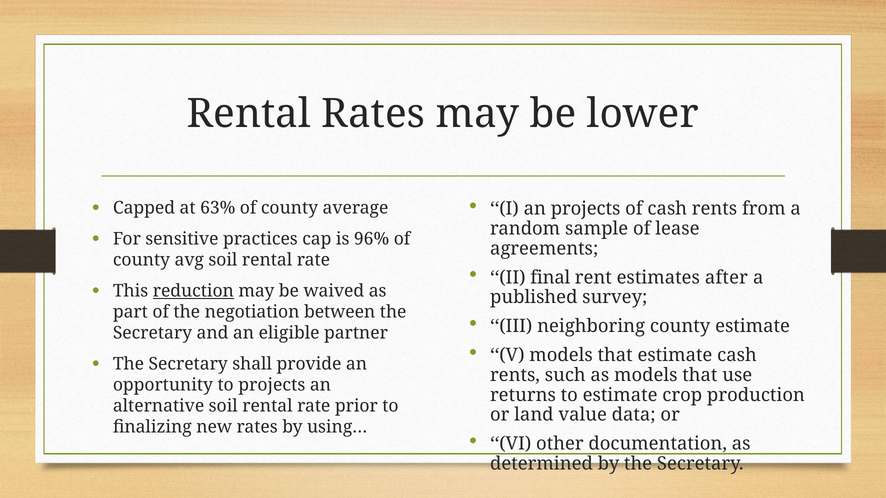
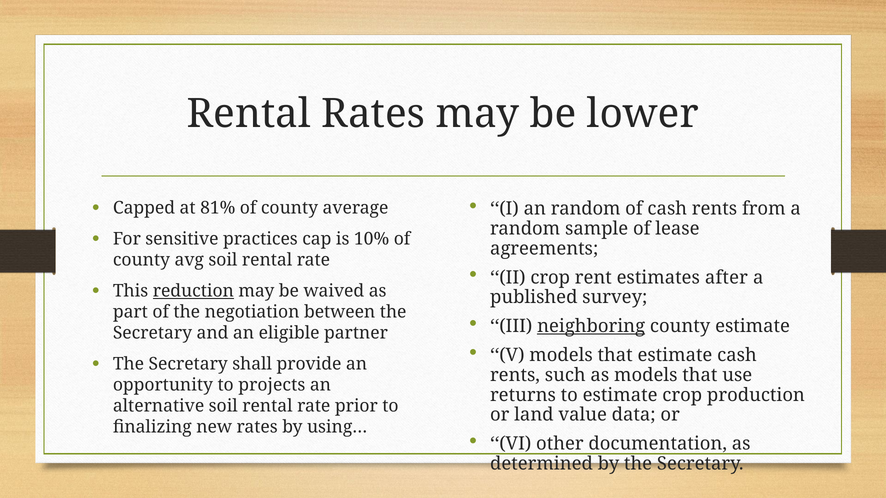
an projects: projects -> random
63%: 63% -> 81%
96%: 96% -> 10%
II final: final -> crop
neighboring underline: none -> present
